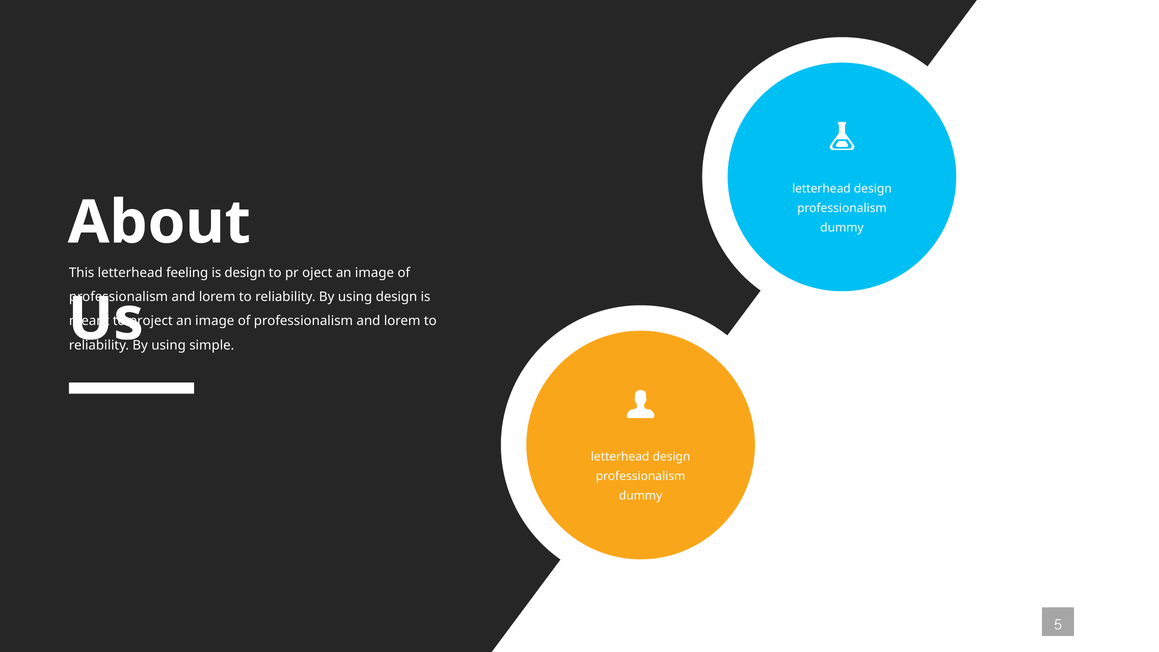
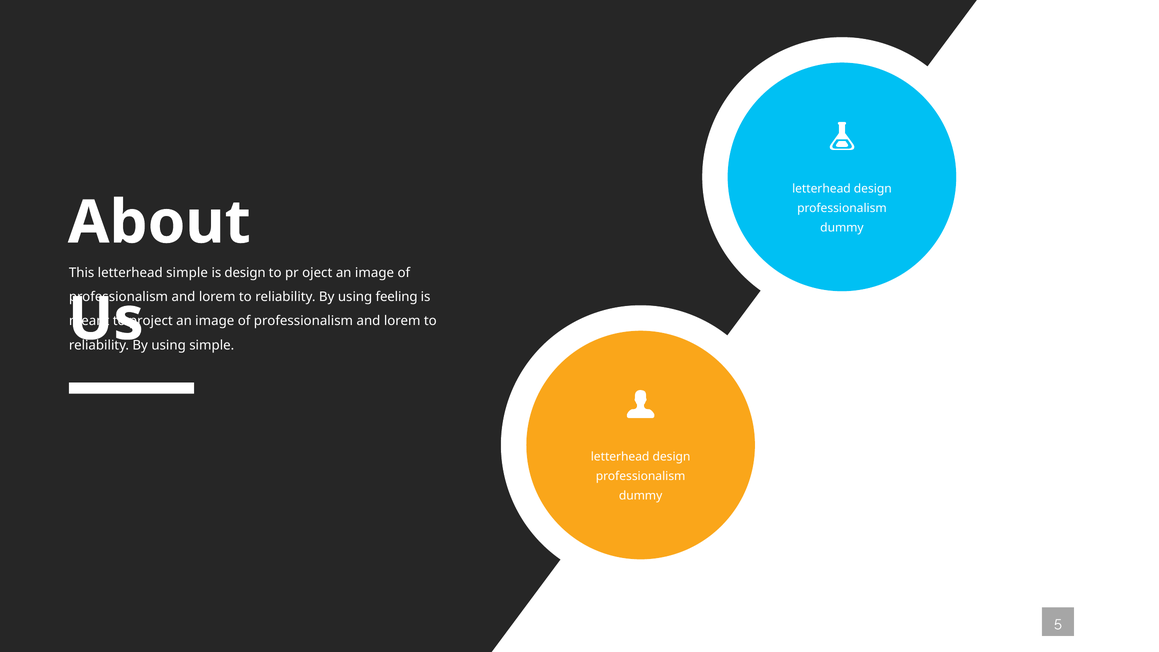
letterhead feeling: feeling -> simple
using design: design -> feeling
